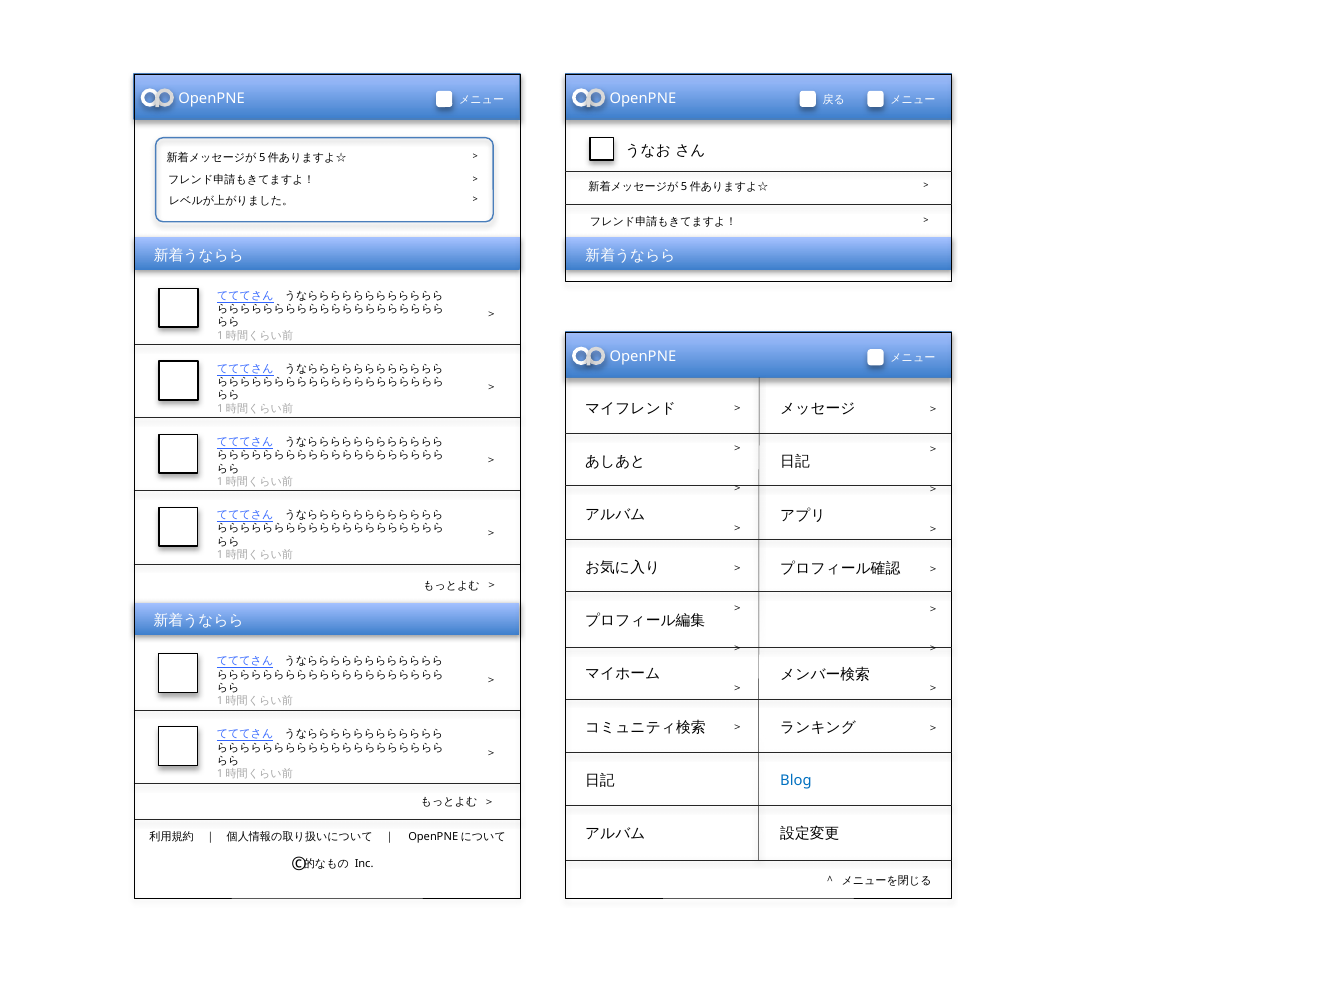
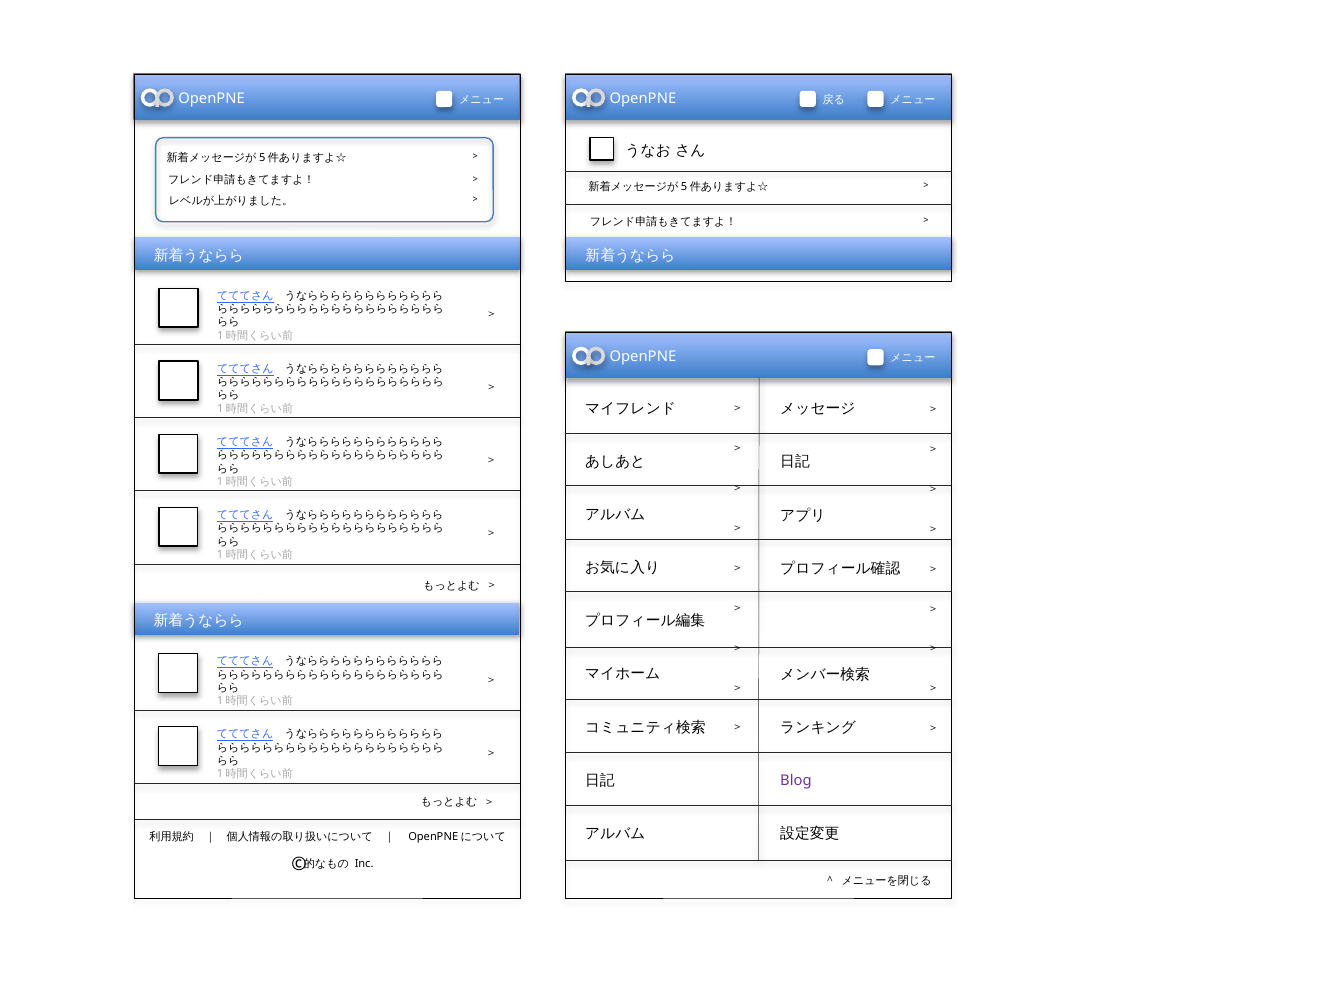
Blog colour: blue -> purple
